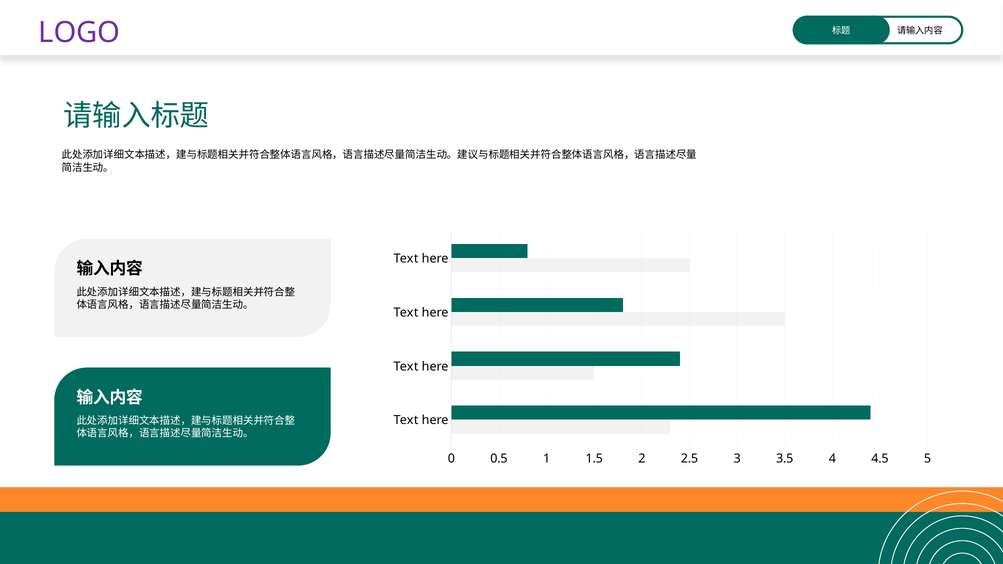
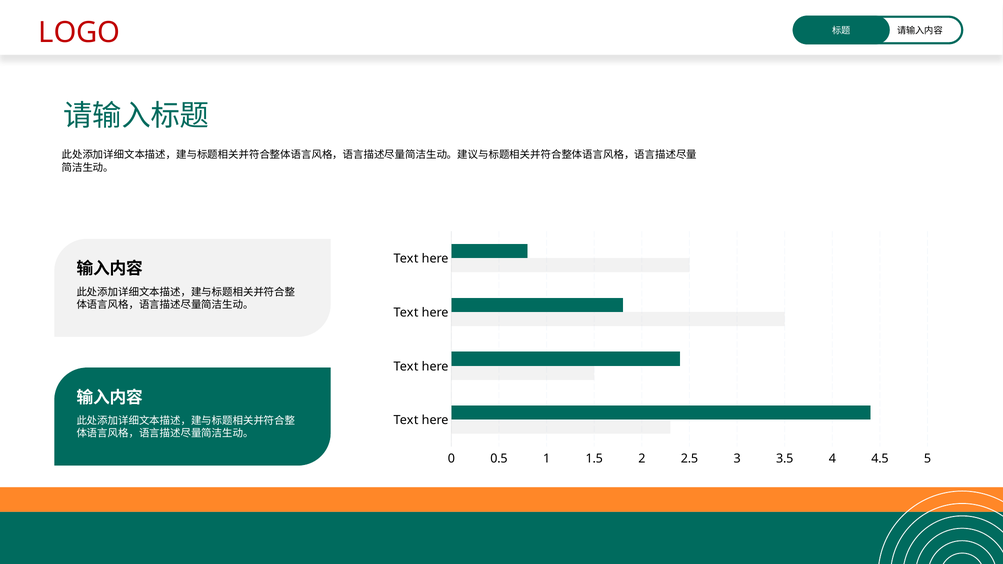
LOGO colour: purple -> red
